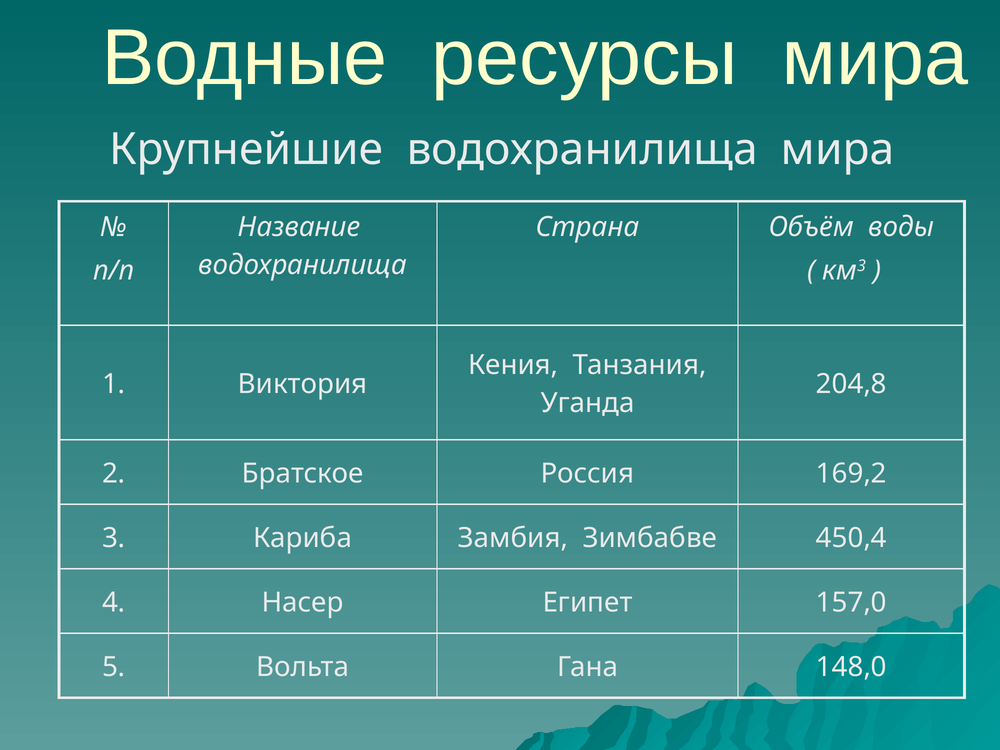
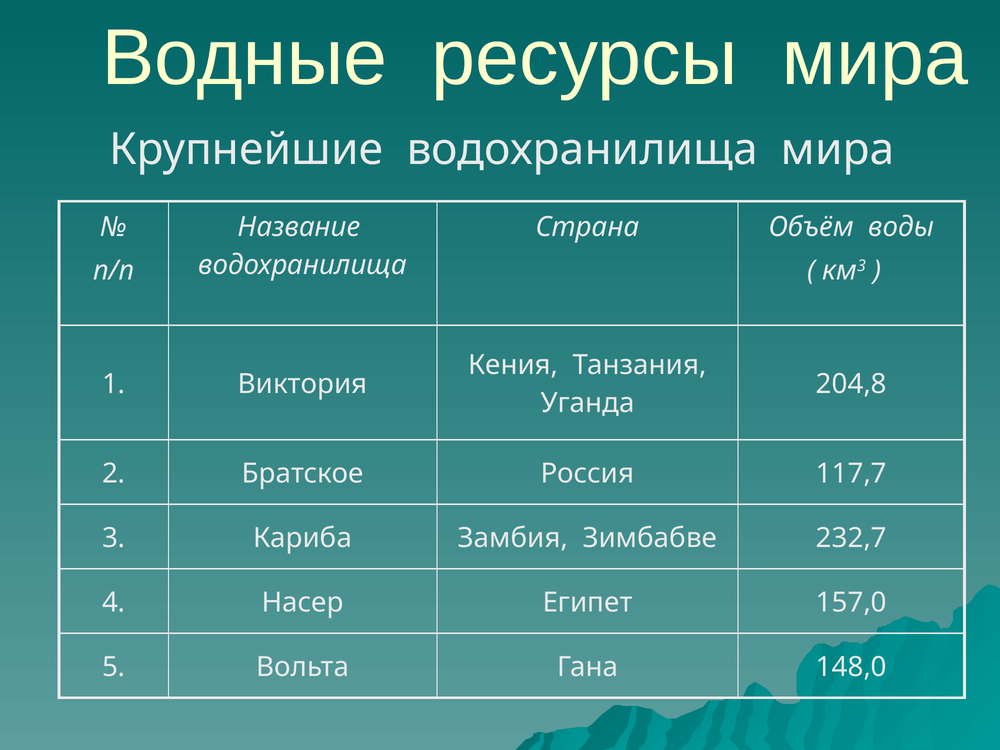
169,2: 169,2 -> 117,7
450,4: 450,4 -> 232,7
